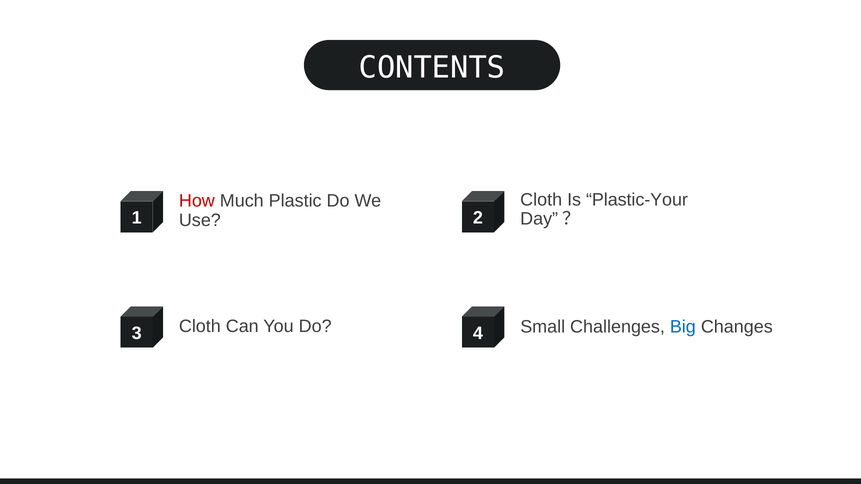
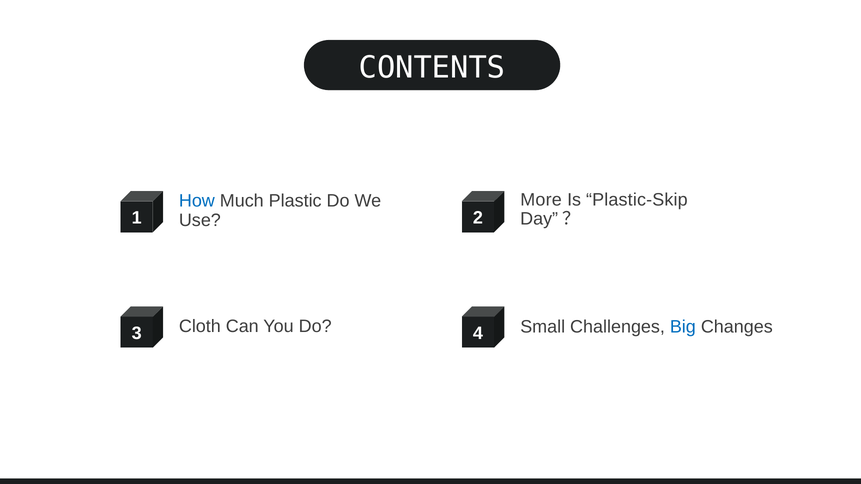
Cloth at (541, 200): Cloth -> More
Plastic-Your: Plastic-Your -> Plastic-Skip
How colour: red -> blue
